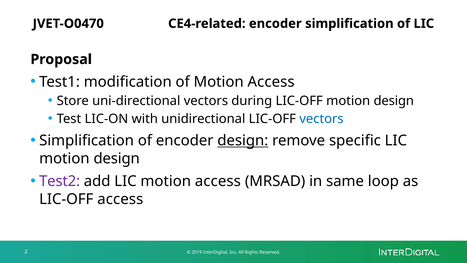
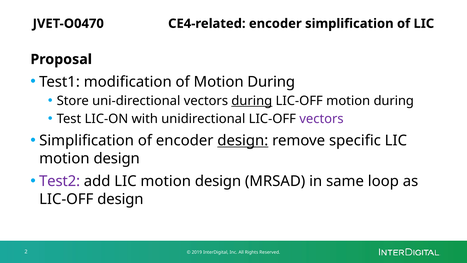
of Motion Access: Access -> During
during at (252, 101) underline: none -> present
LIC-OFF motion design: design -> during
vectors at (321, 119) colour: blue -> purple
add LIC motion access: access -> design
LIC-OFF access: access -> design
